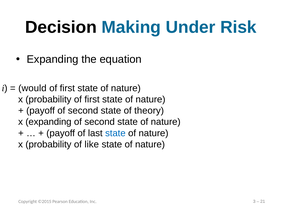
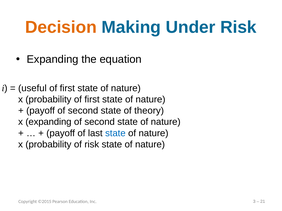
Decision colour: black -> orange
would: would -> useful
of like: like -> risk
